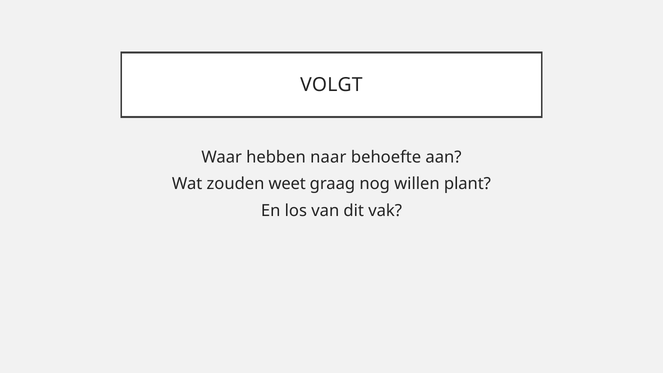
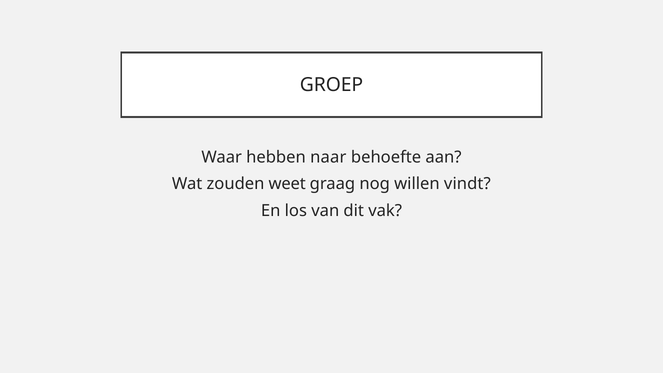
VOLGT: VOLGT -> GROEP
plant: plant -> vindt
